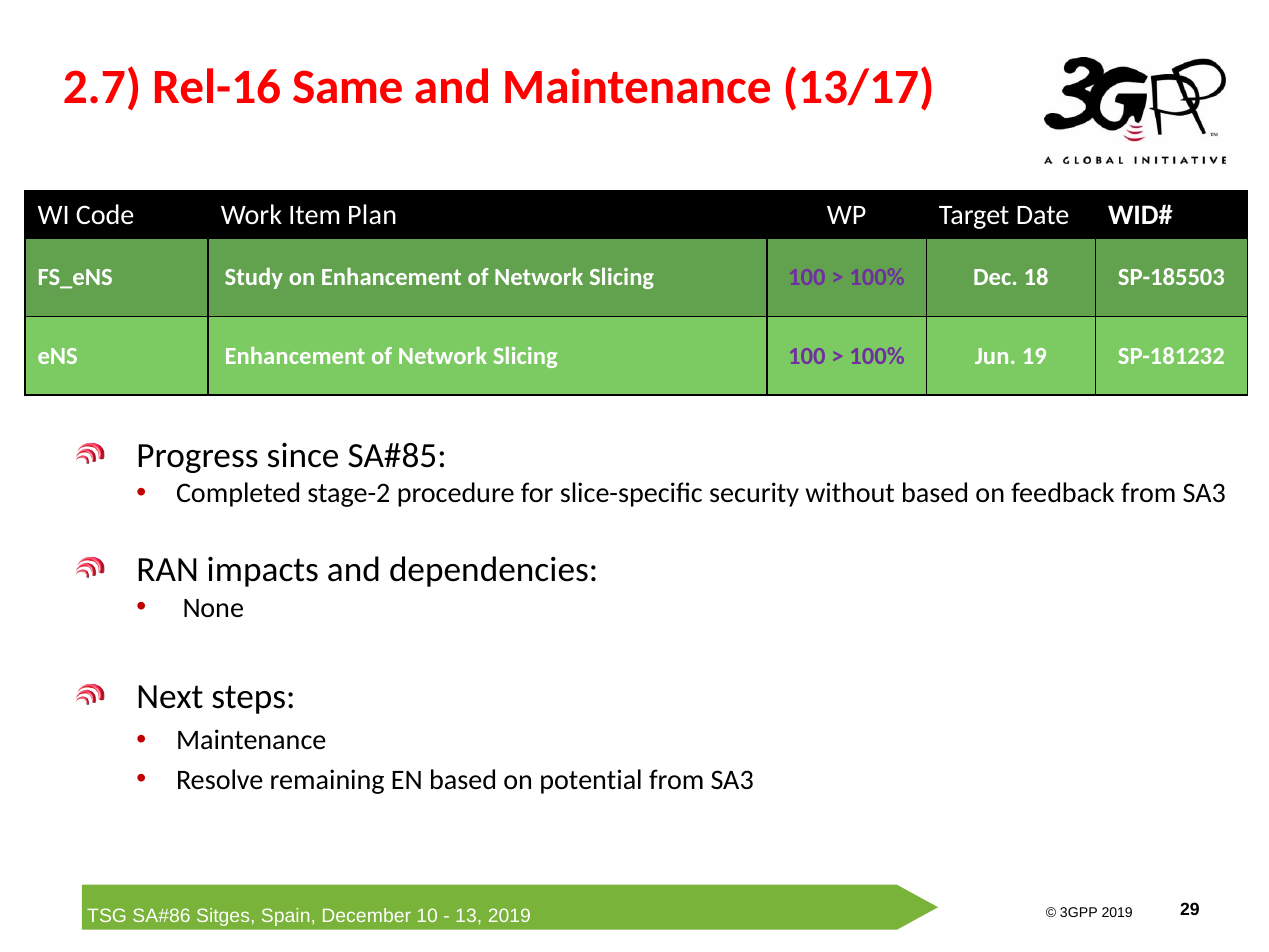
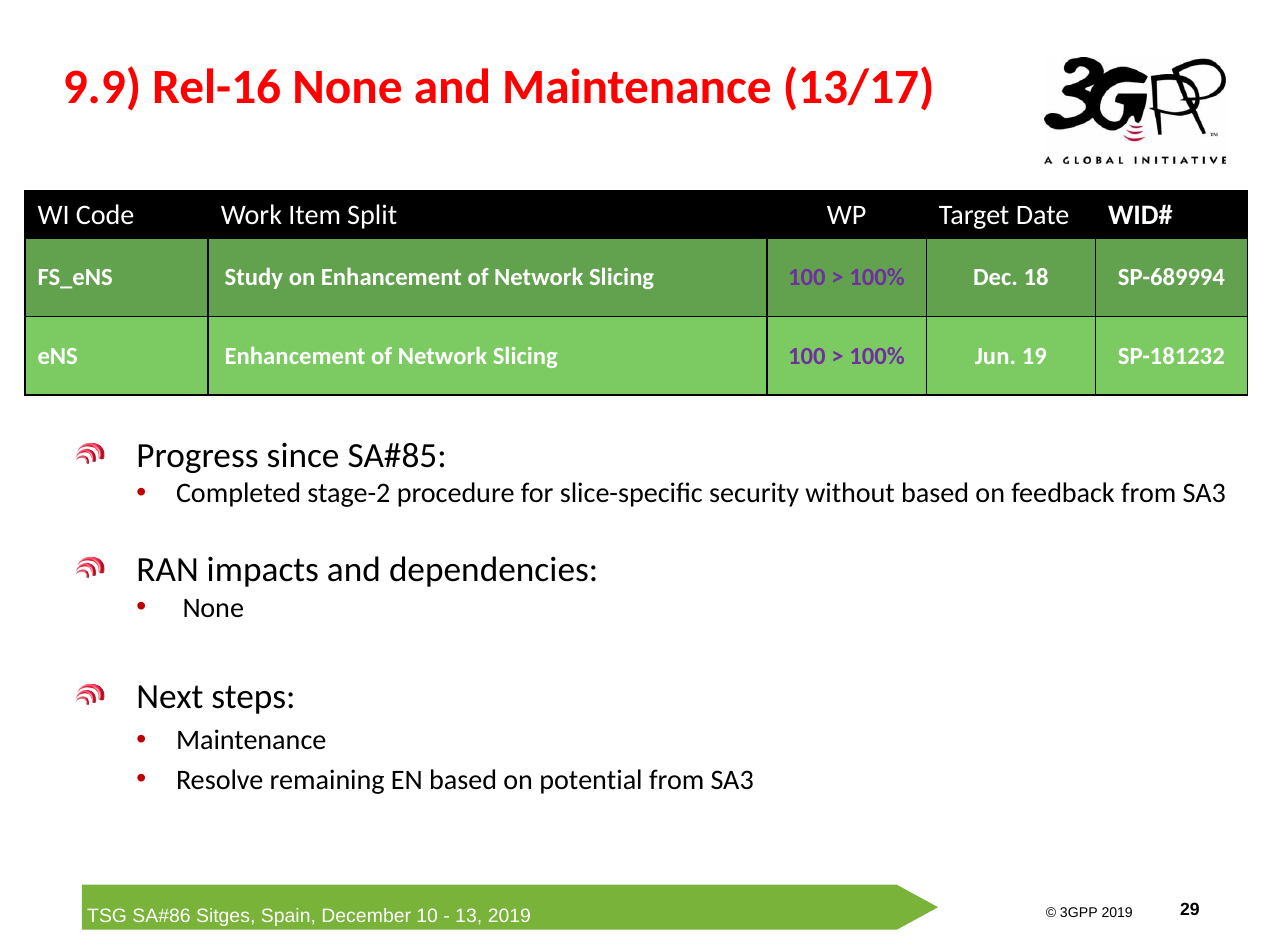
2.7: 2.7 -> 9.9
Rel-16 Same: Same -> None
Plan: Plan -> Split
SP-185503: SP-185503 -> SP-689994
